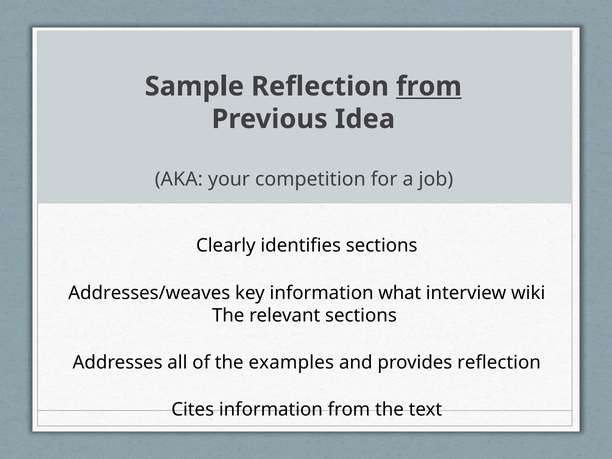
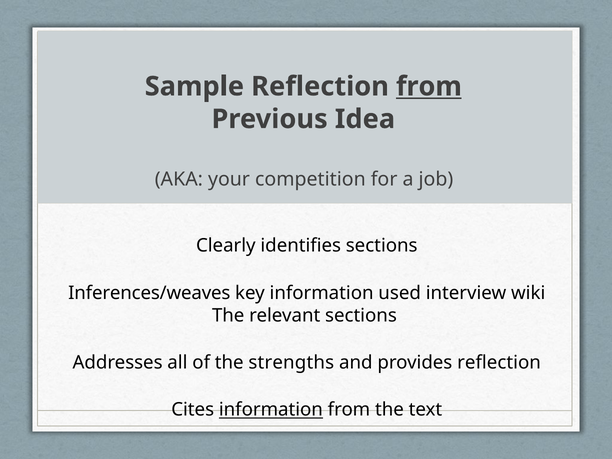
Addresses/weaves: Addresses/weaves -> Inferences/weaves
what: what -> used
examples: examples -> strengths
information at (271, 410) underline: none -> present
